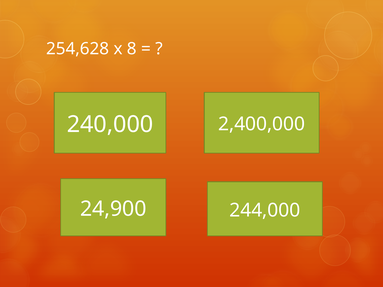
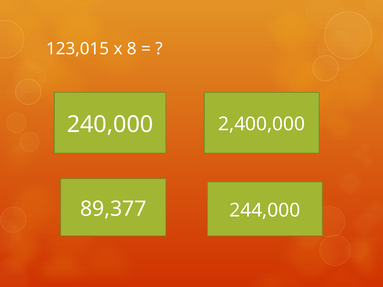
254,628: 254,628 -> 123,015
24,900: 24,900 -> 89,377
